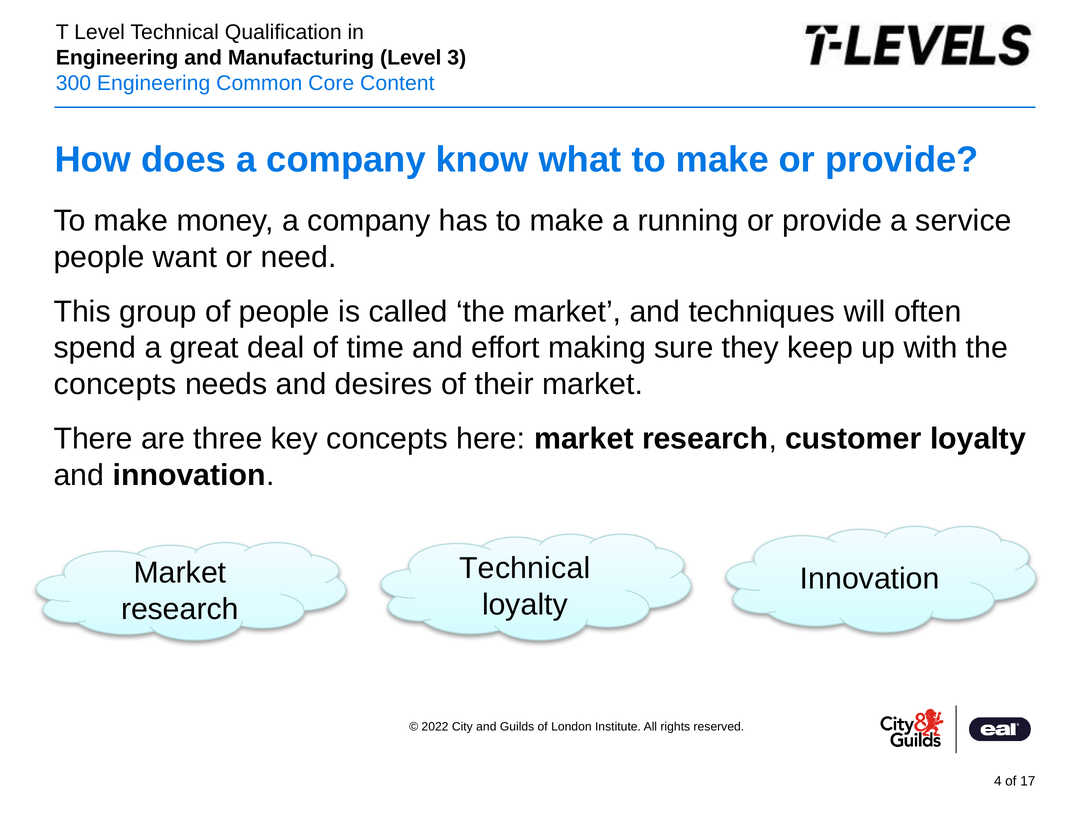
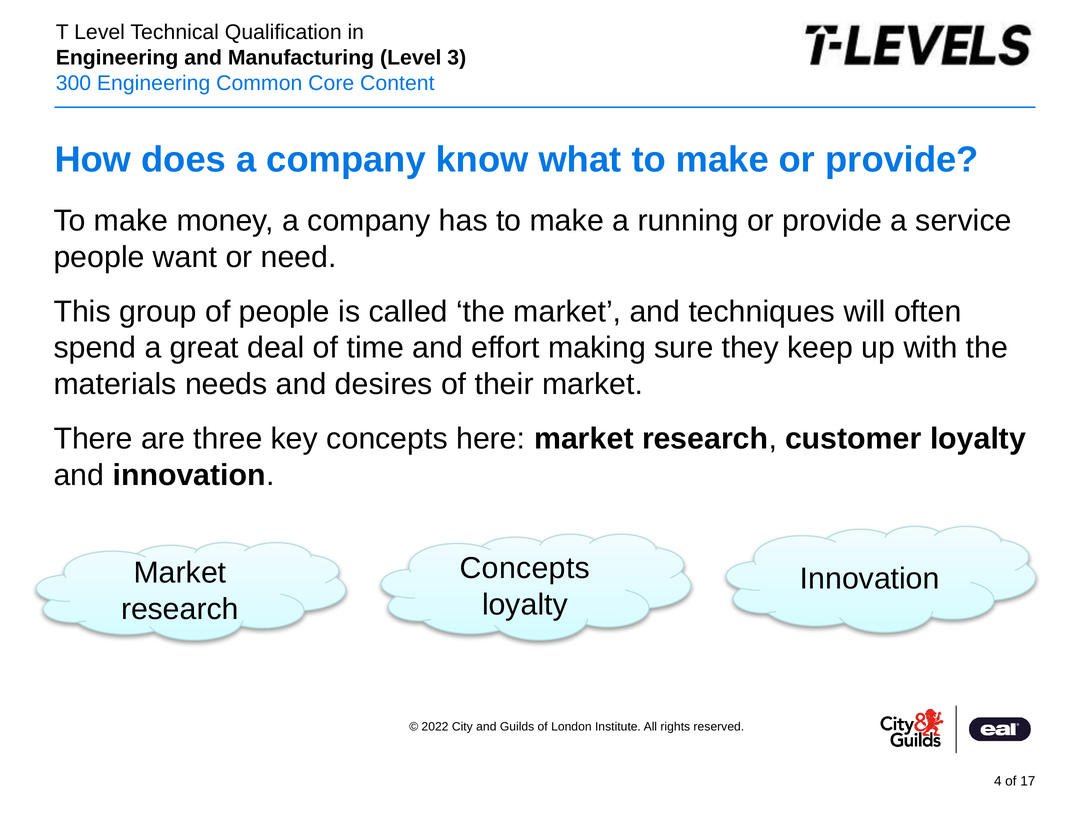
concepts at (115, 384): concepts -> materials
Technical at (525, 569): Technical -> Concepts
